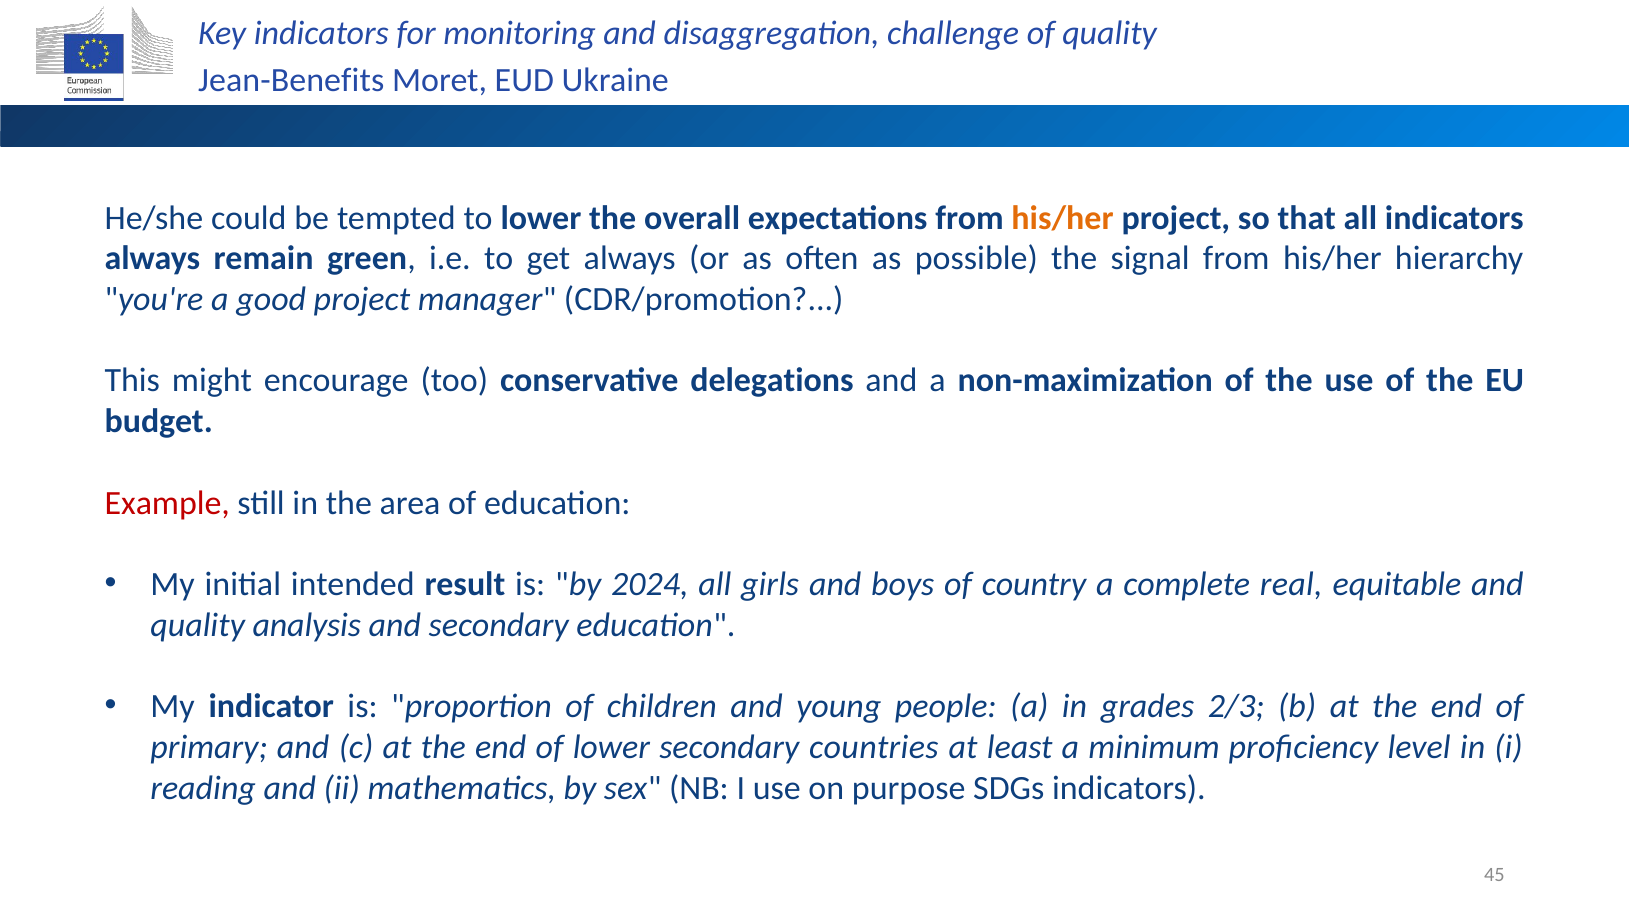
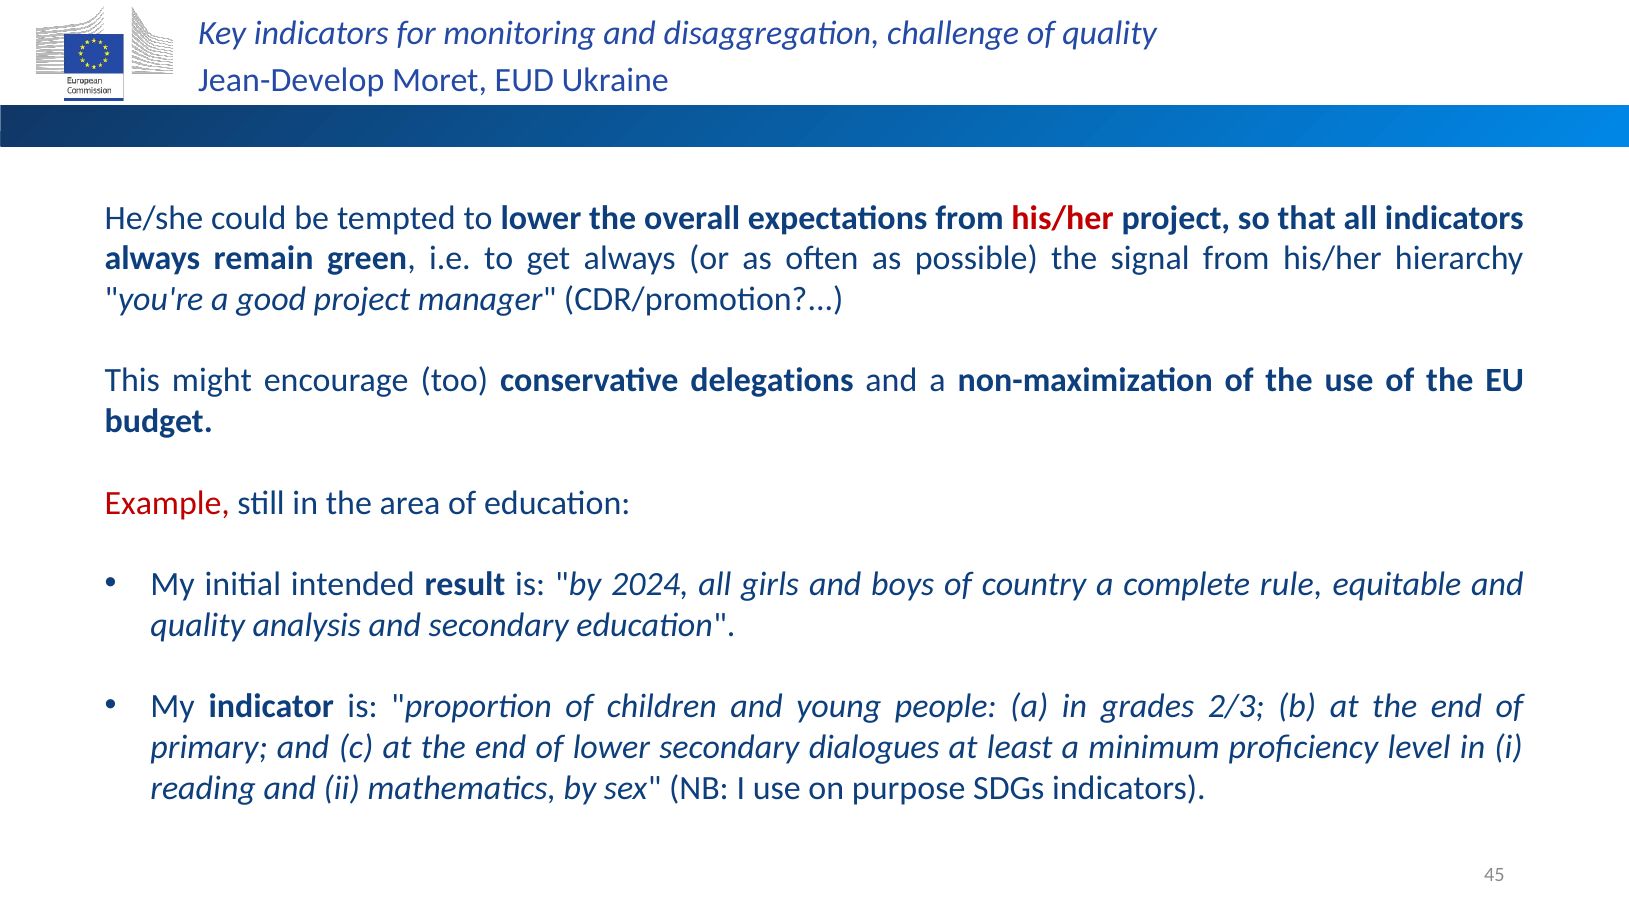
Jean-Benefits: Jean-Benefits -> Jean-Develop
his/her at (1063, 218) colour: orange -> red
real: real -> rule
countries: countries -> dialogues
